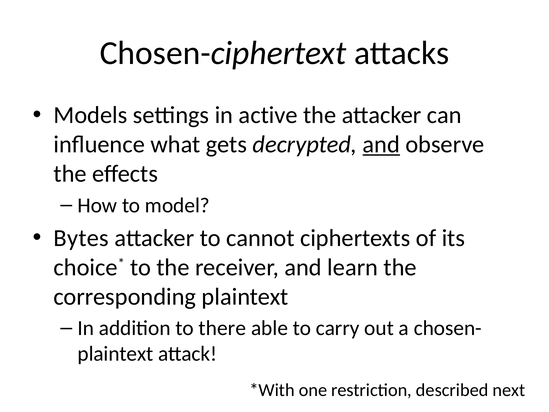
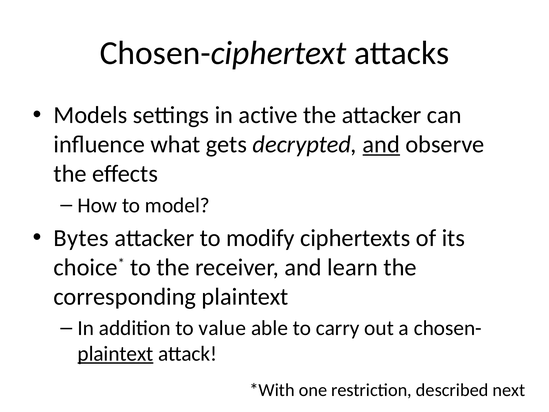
cannot: cannot -> modify
there: there -> value
plaintext at (115, 354) underline: none -> present
